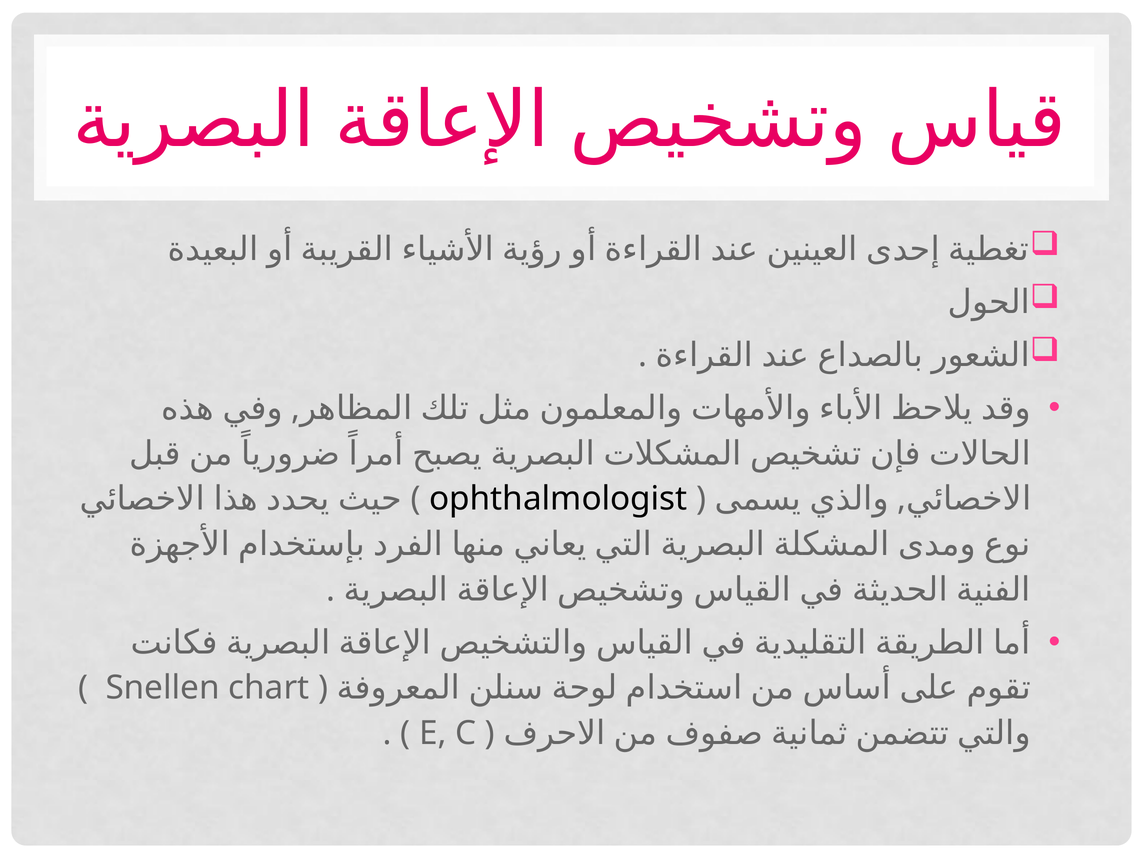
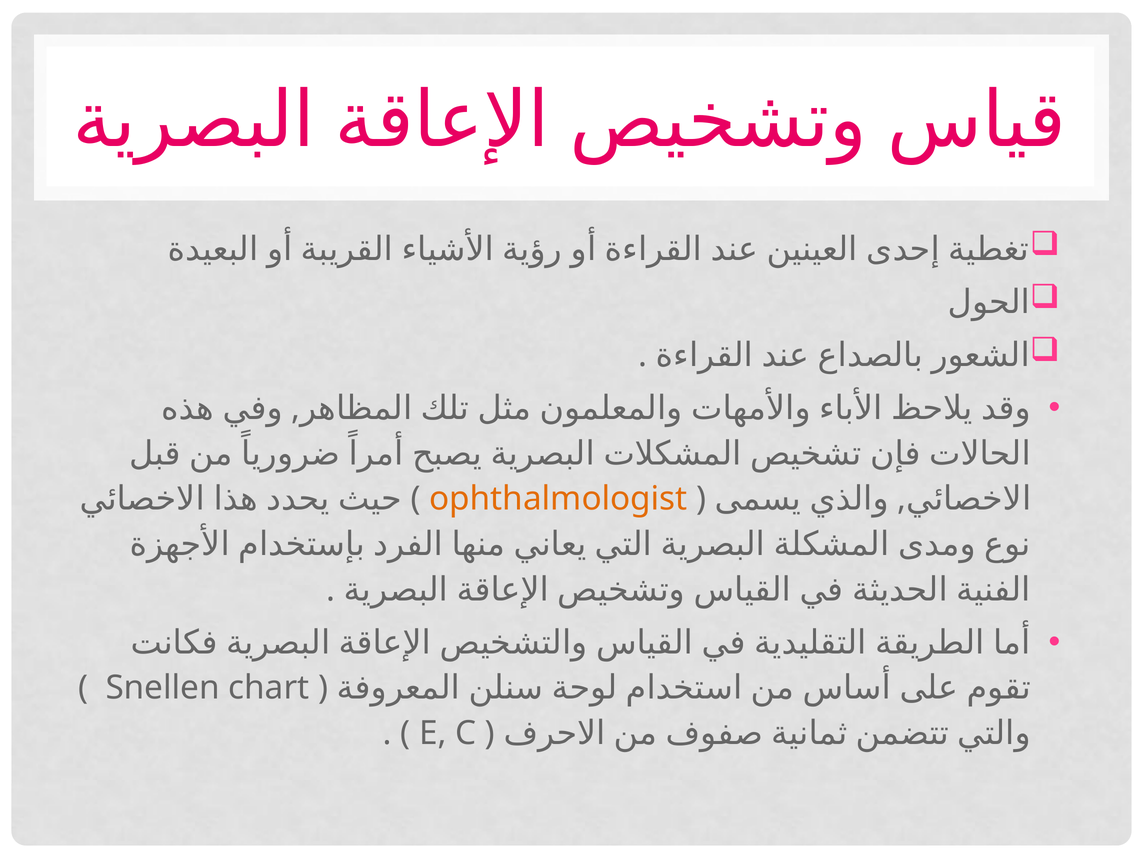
ophthalmologist colour: black -> orange
